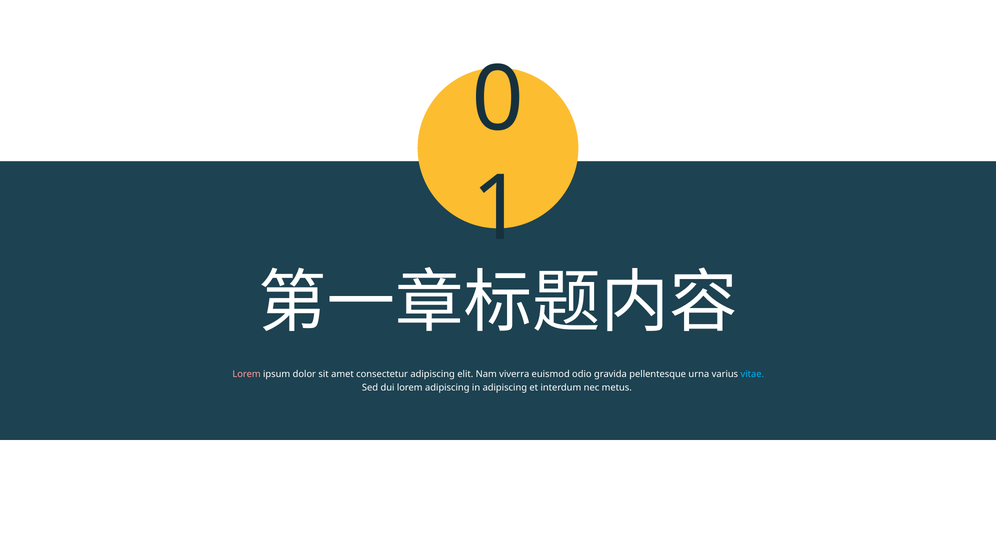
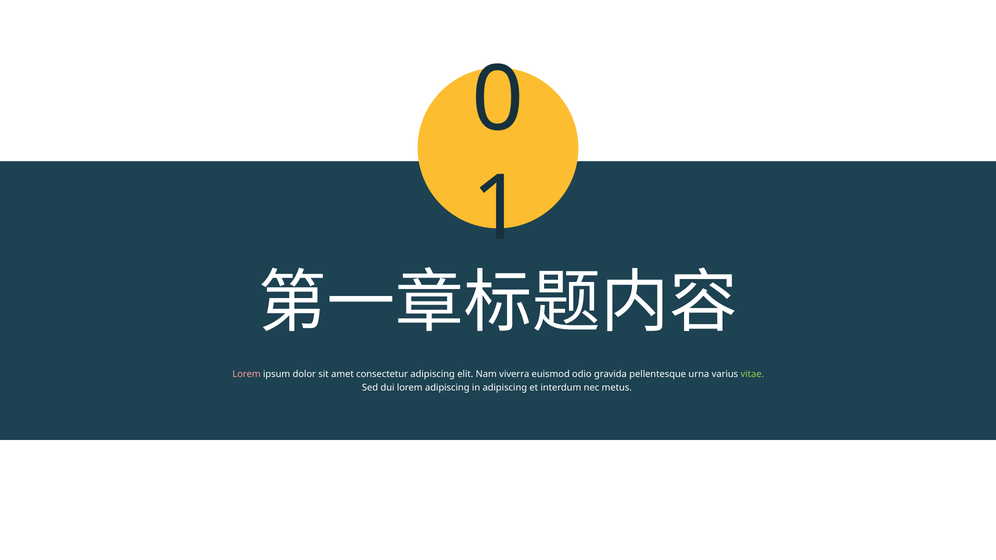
vitae colour: light blue -> light green
